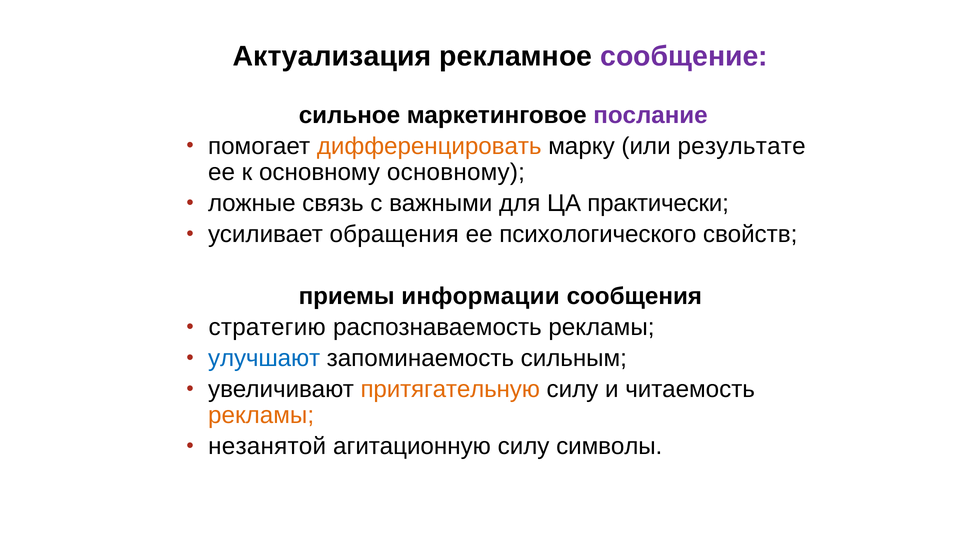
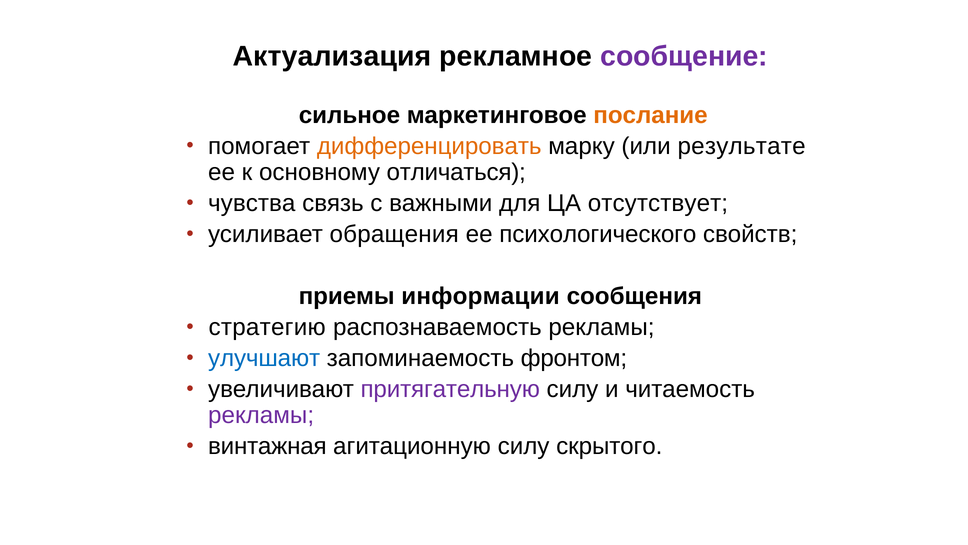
послание colour: purple -> orange
основному основному: основному -> отличаться
ложные: ложные -> чувства
практически: практически -> отсутствует
сильным: сильным -> фронтом
притягательную colour: orange -> purple
рекламы at (261, 415) colour: orange -> purple
незанятой: незанятой -> винтажная
символы: символы -> скрытого
